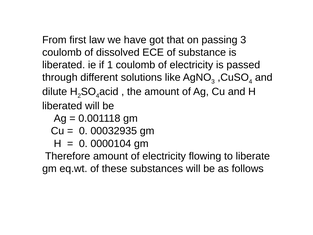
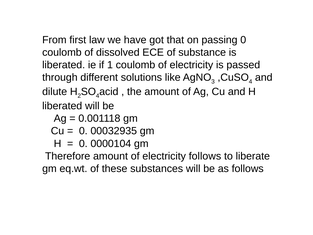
passing 3: 3 -> 0
electricity flowing: flowing -> follows
